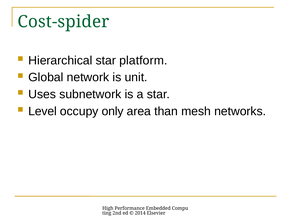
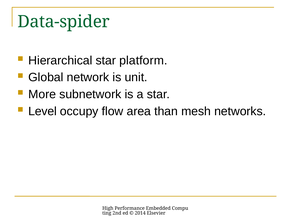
Cost-spider: Cost-spider -> Data-spider
Uses: Uses -> More
only: only -> flow
